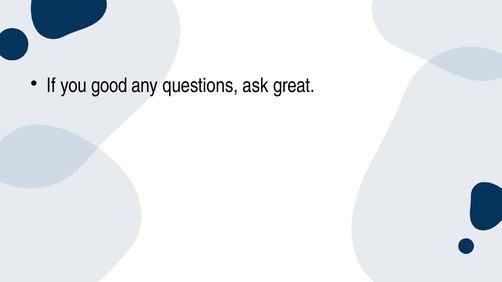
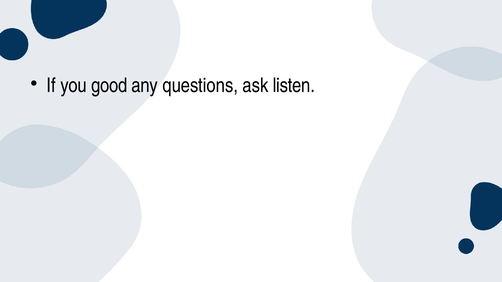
great: great -> listen
